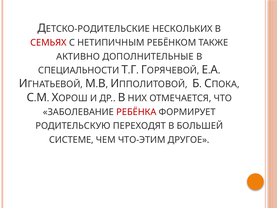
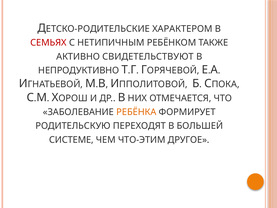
НЕСКОЛЬКИХ: НЕСКОЛЬКИХ -> ХАРАКТЕРОМ
ДОПОЛНИТЕЛЬНЫЕ: ДОПОЛНИТЕЛЬНЫЕ -> СВИДЕТЕЛЬСТВУЮТ
СПЕЦИАЛЬНОСТИ: СПЕЦИАЛЬНОСТИ -> НЕПРОДУКТИВНО
РЕБЁНКА colour: red -> orange
